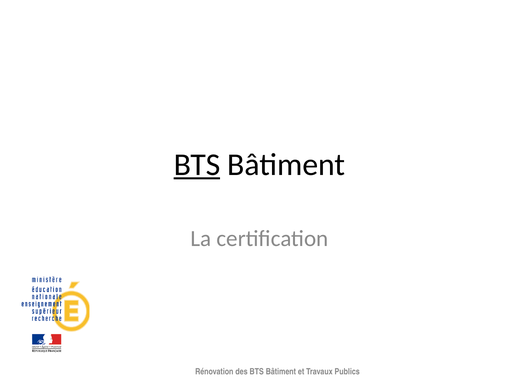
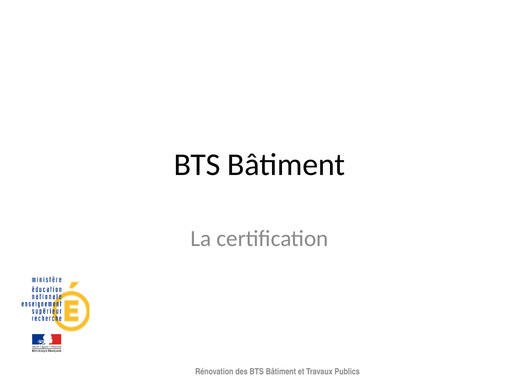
BTS at (197, 165) underline: present -> none
